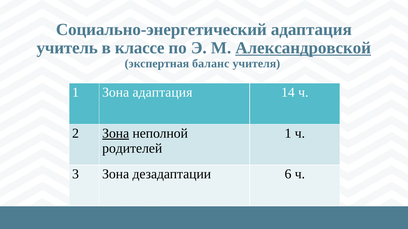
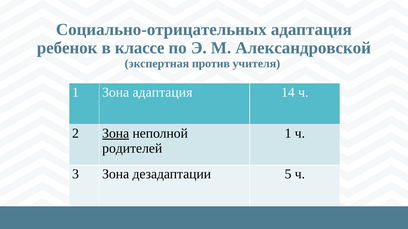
Социально-энергетический: Социально-энергетический -> Социально-отрицательных
учитель: учитель -> ребенок
Александровской underline: present -> none
баланс: баланс -> против
6: 6 -> 5
